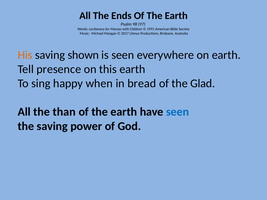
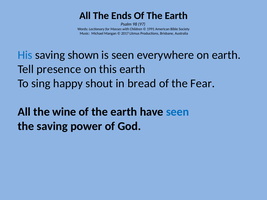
His colour: orange -> blue
when: when -> shout
Glad: Glad -> Fear
than: than -> wine
